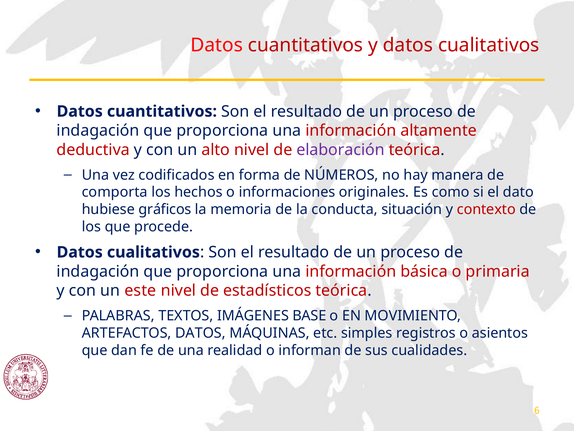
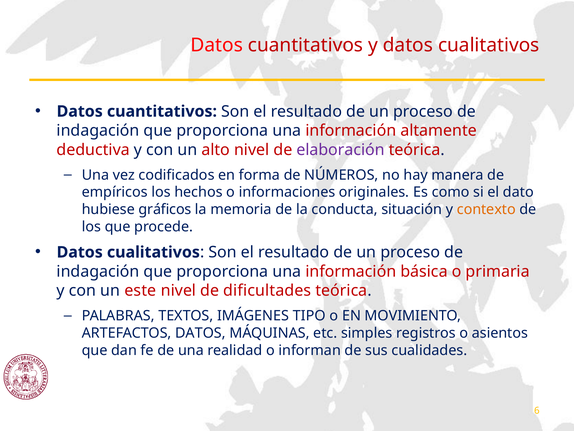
comporta: comporta -> empíricos
contexto colour: red -> orange
estadísticos: estadísticos -> dificultades
BASE: BASE -> TIPO
